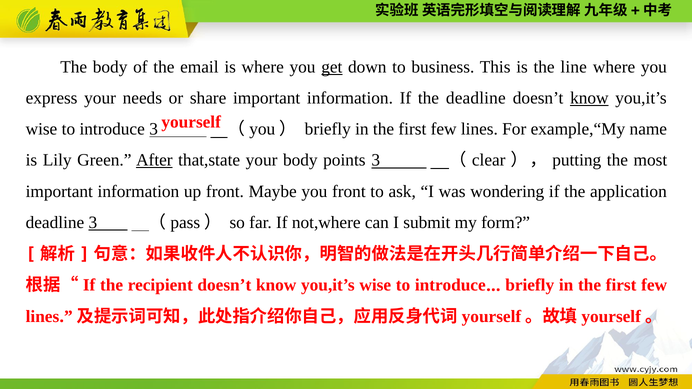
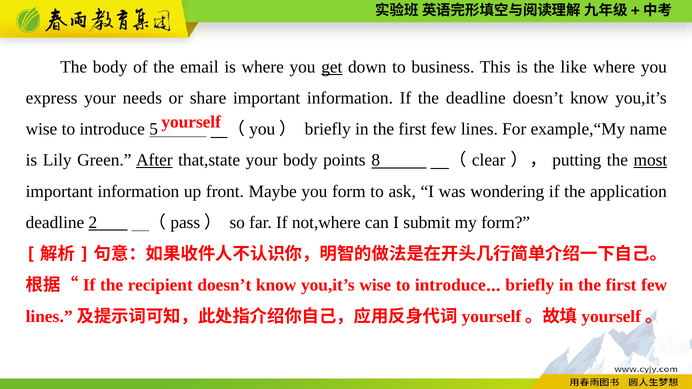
line: line -> like
know at (589, 98) underline: present -> none
introduce 3: 3 -> 5
points 3: 3 -> 8
most underline: none -> present
you front: front -> form
deadline 3: 3 -> 2
